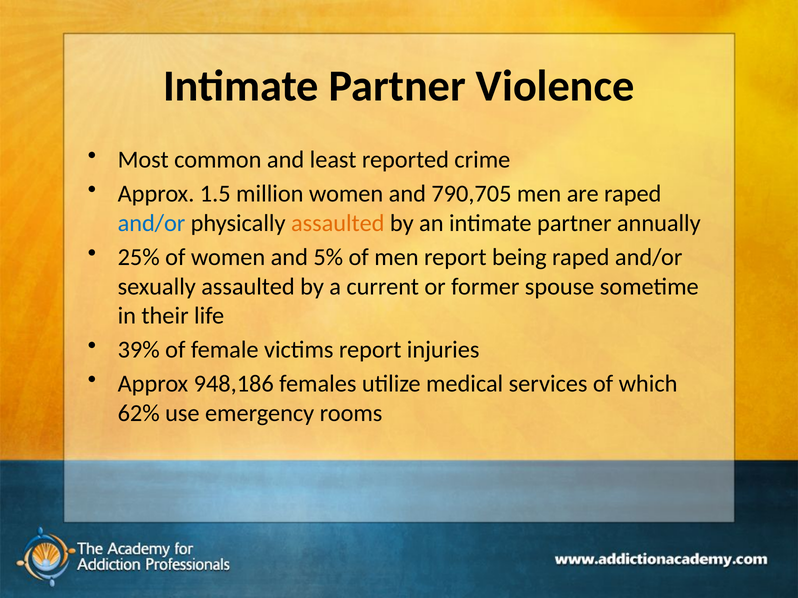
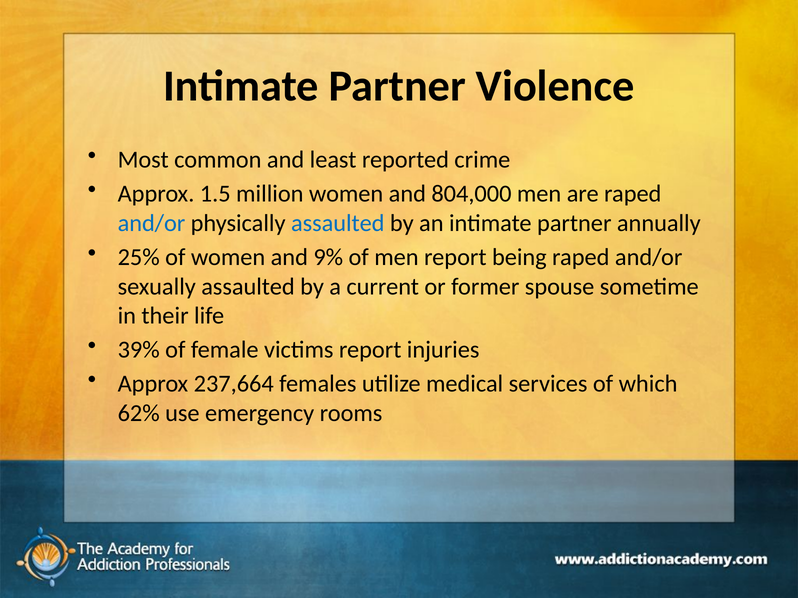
790,705: 790,705 -> 804,000
assaulted at (338, 223) colour: orange -> blue
5%: 5% -> 9%
948,186: 948,186 -> 237,664
